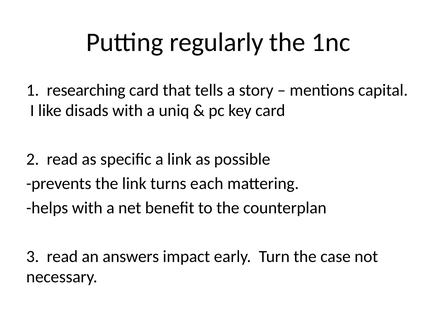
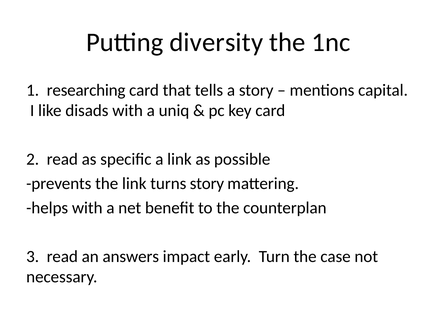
regularly: regularly -> diversity
turns each: each -> story
